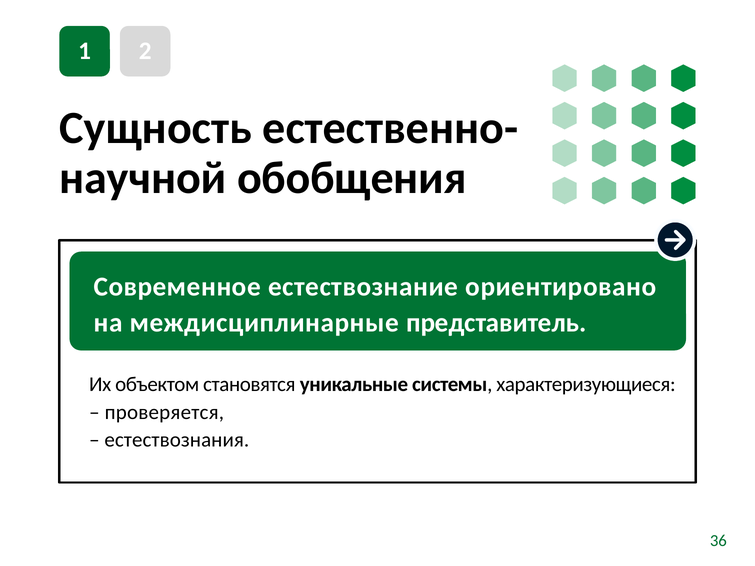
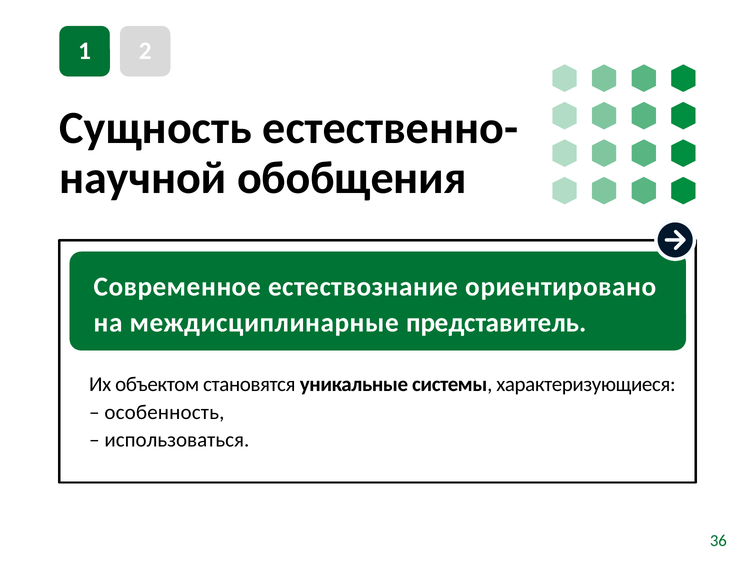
проверяется: проверяется -> особенность
естествознания: естествознания -> использоваться
